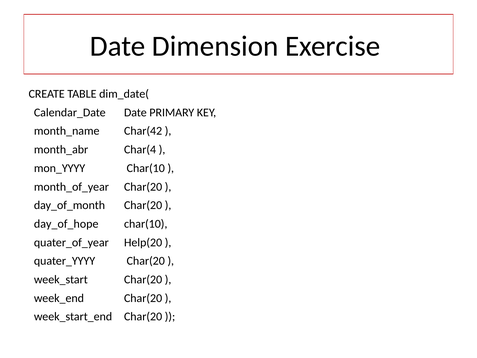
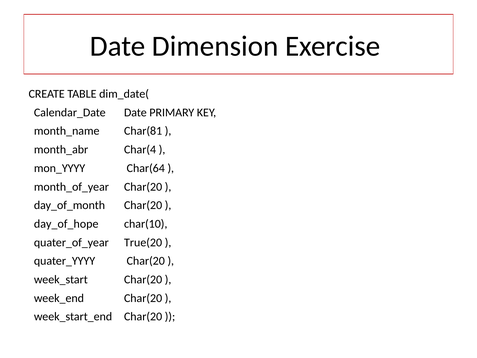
Char(42: Char(42 -> Char(81
mon_YYYY Char(10: Char(10 -> Char(64
Help(20: Help(20 -> True(20
